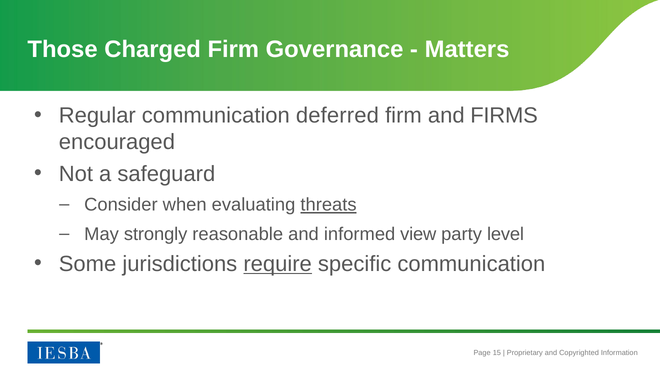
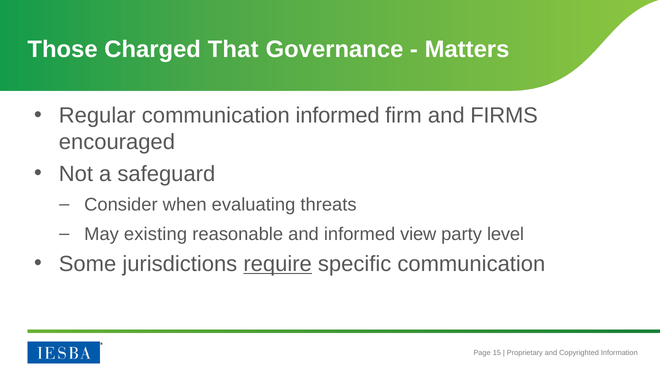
Charged Firm: Firm -> That
communication deferred: deferred -> informed
threats underline: present -> none
strongly: strongly -> existing
